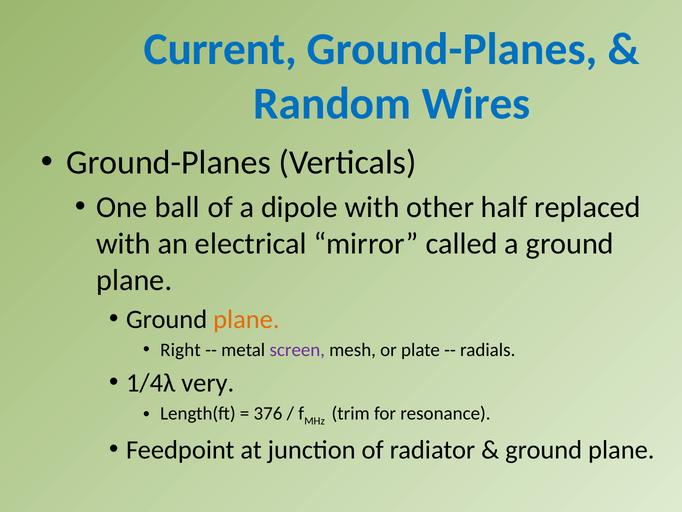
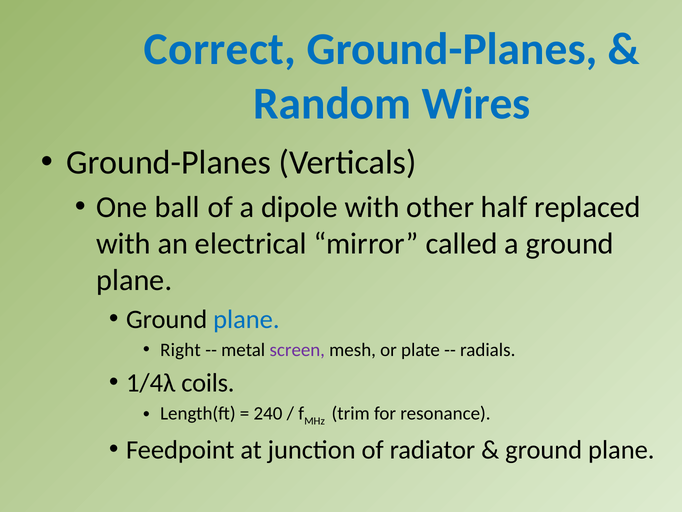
Current: Current -> Correct
plane at (246, 319) colour: orange -> blue
very: very -> coils
376: 376 -> 240
